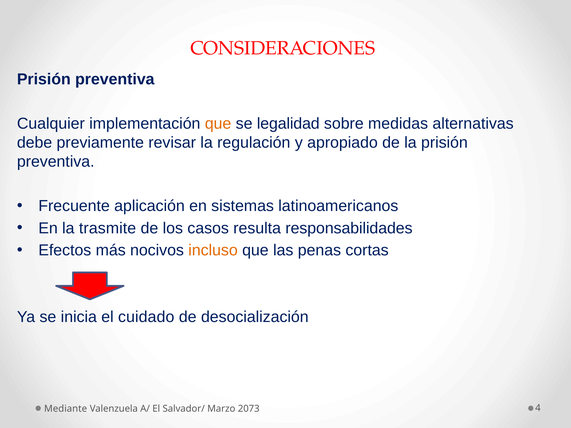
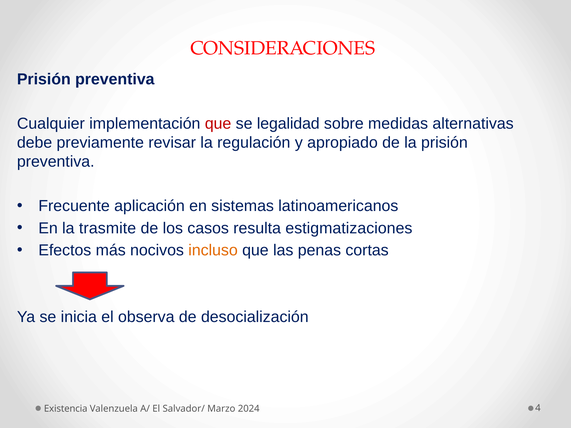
que at (218, 124) colour: orange -> red
responsabilidades: responsabilidades -> estigmatizaciones
cuidado: cuidado -> observa
Mediante: Mediante -> Existencia
2073: 2073 -> 2024
